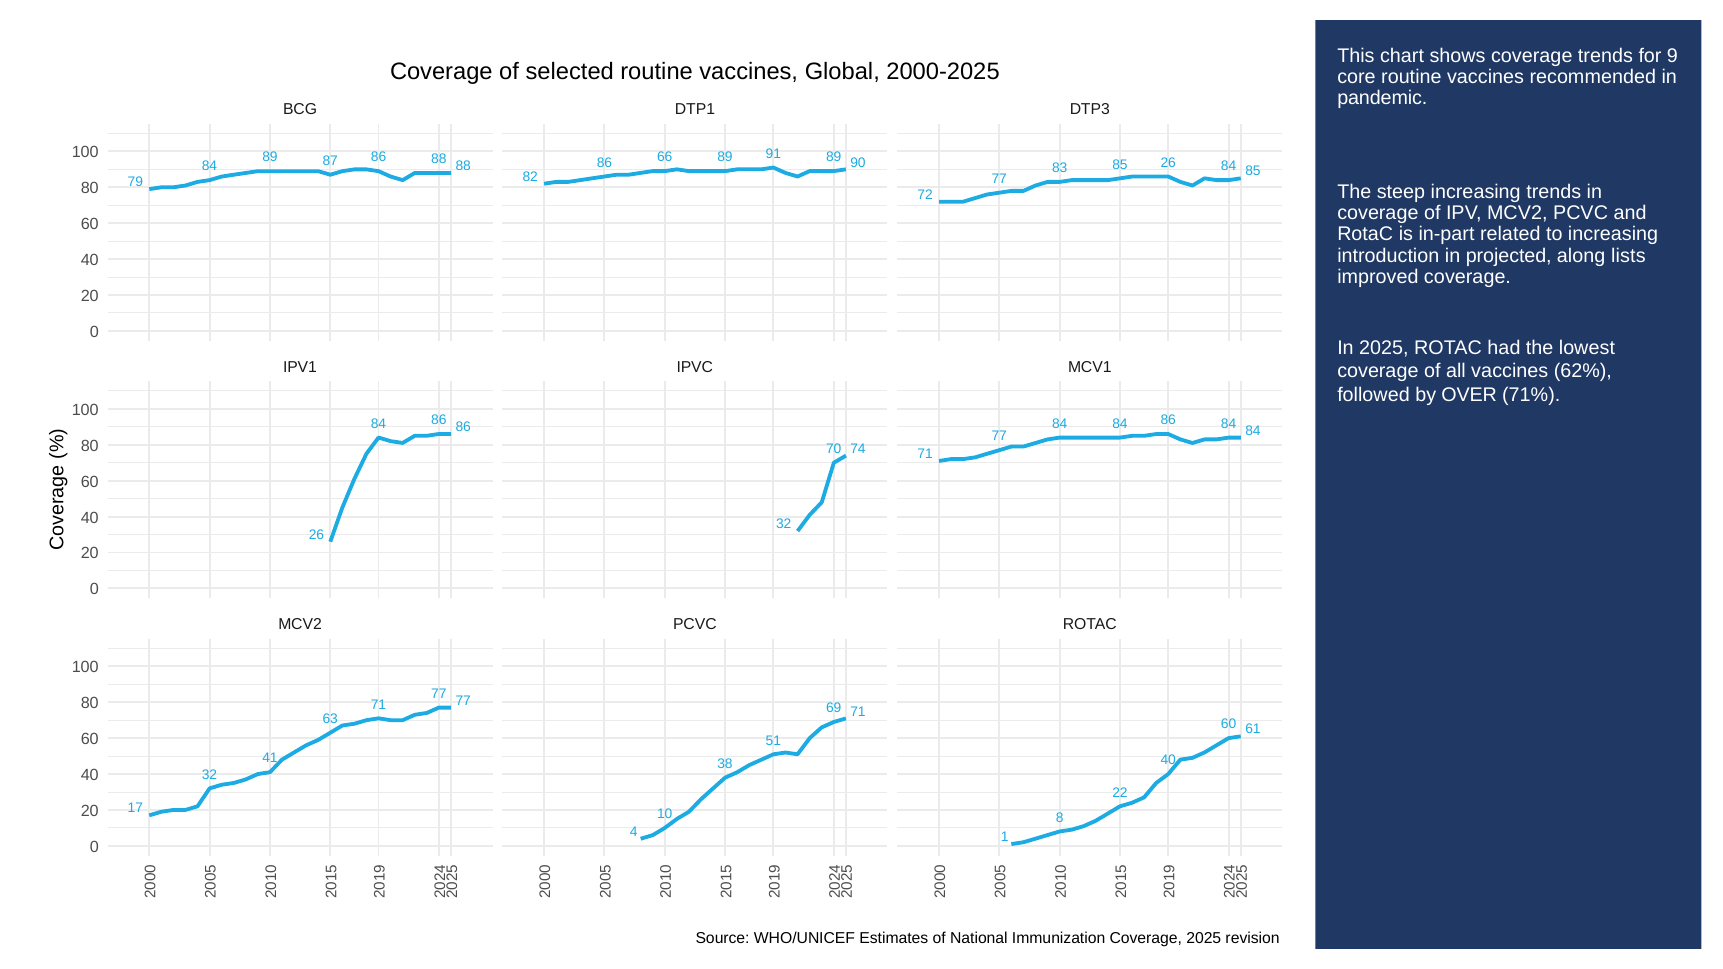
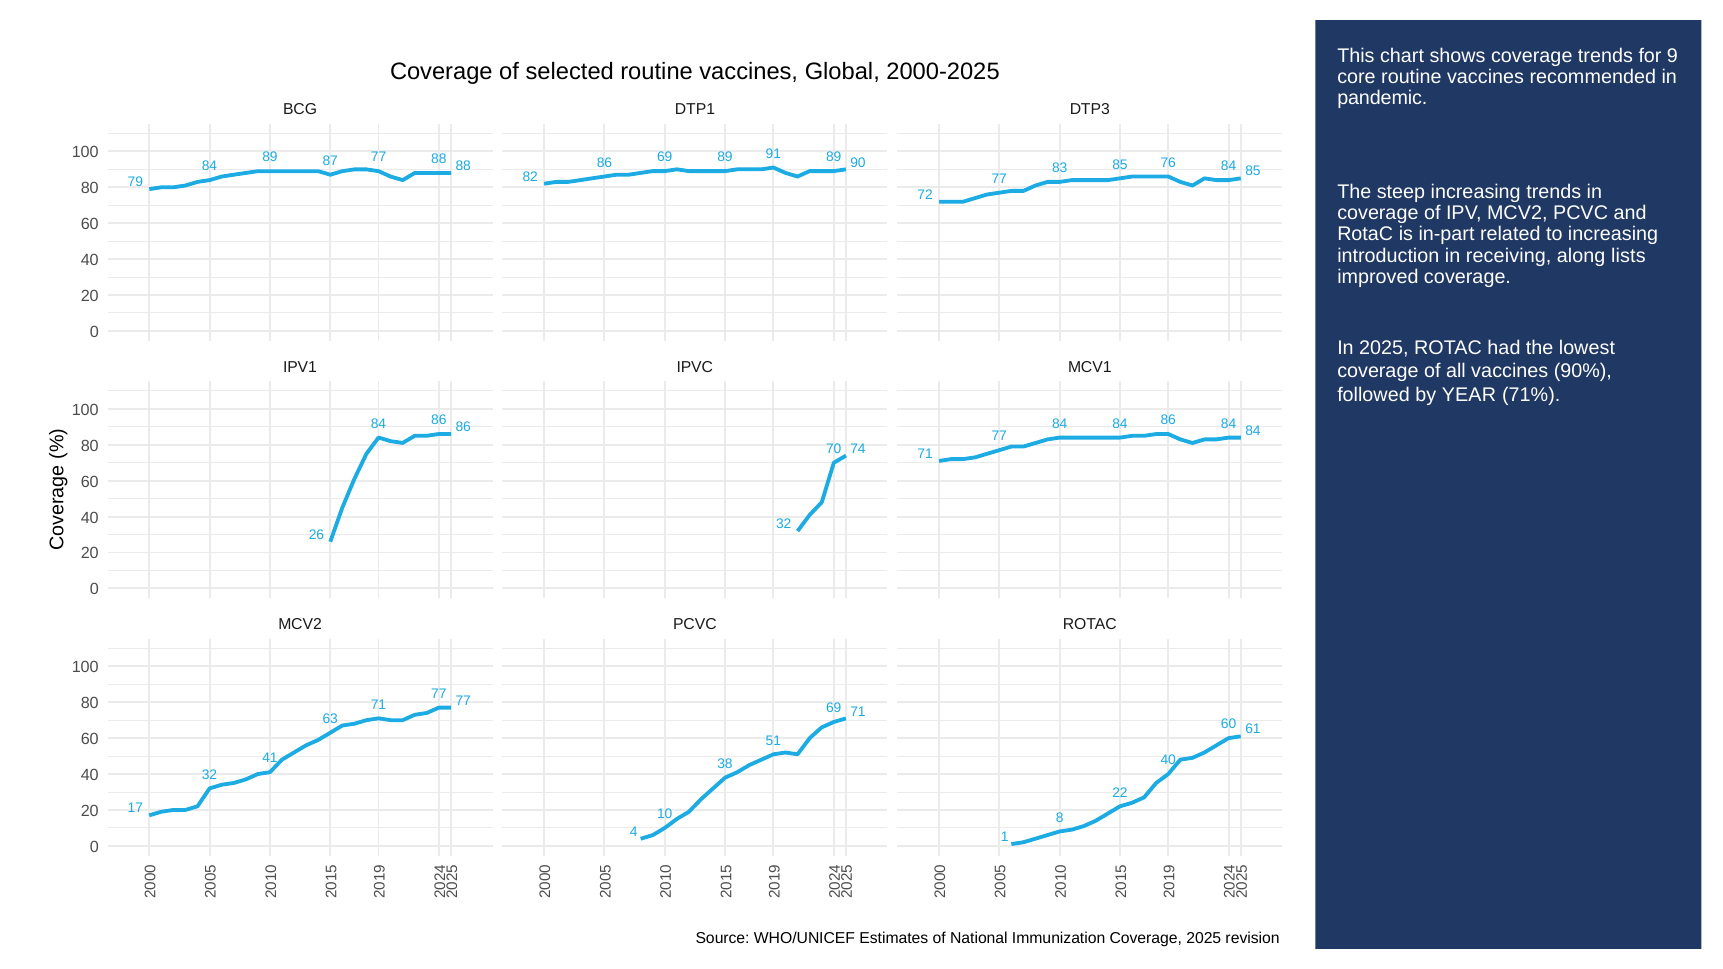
87 86: 86 -> 77
86 66: 66 -> 69
85 26: 26 -> 76
projected: projected -> receiving
62%: 62% -> 90%
OVER: OVER -> YEAR
